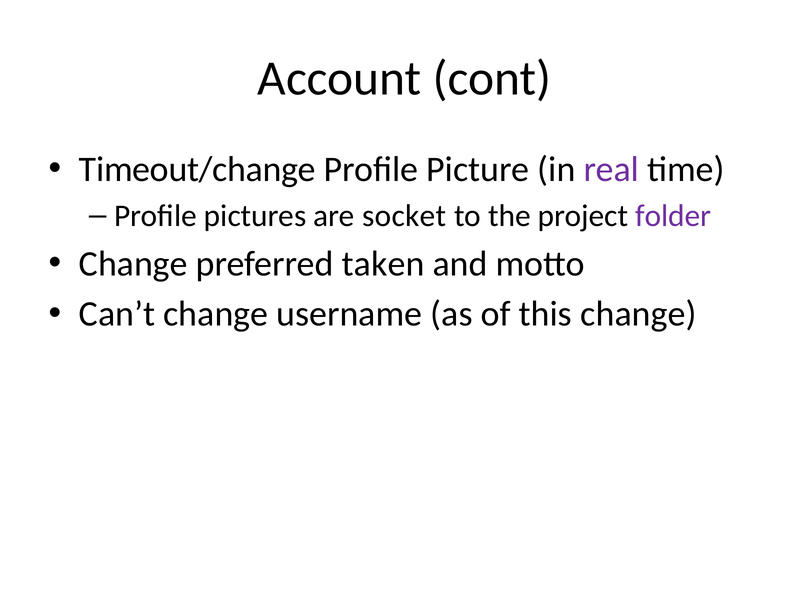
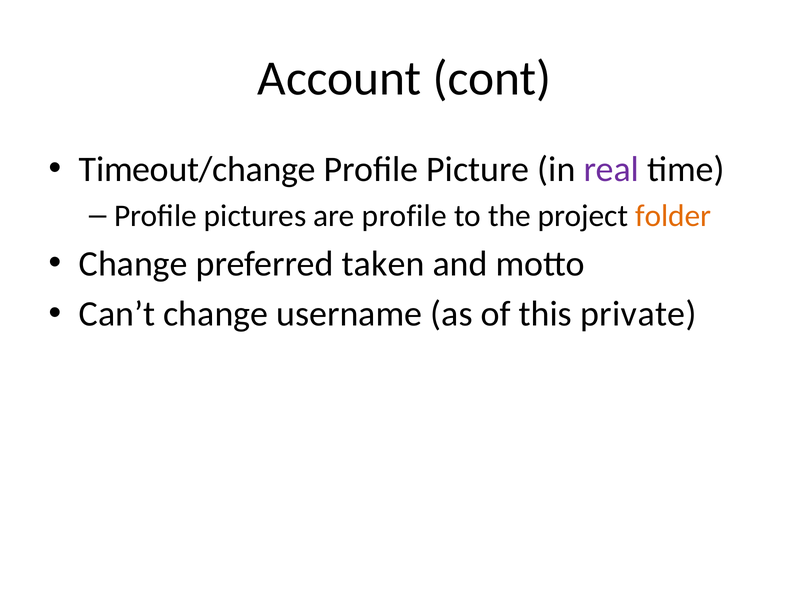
are socket: socket -> profile
folder colour: purple -> orange
this change: change -> private
